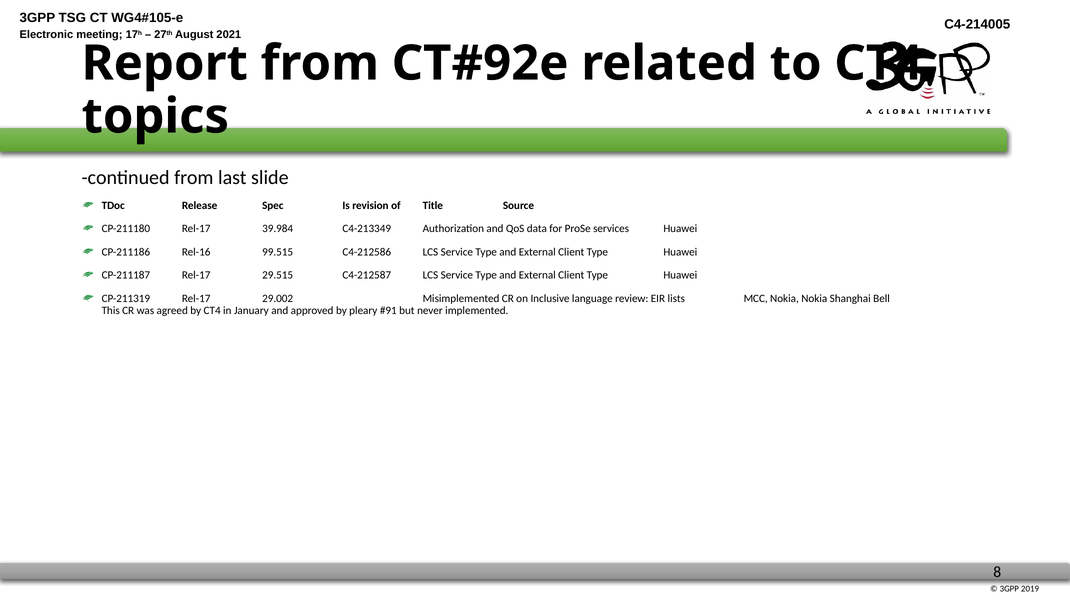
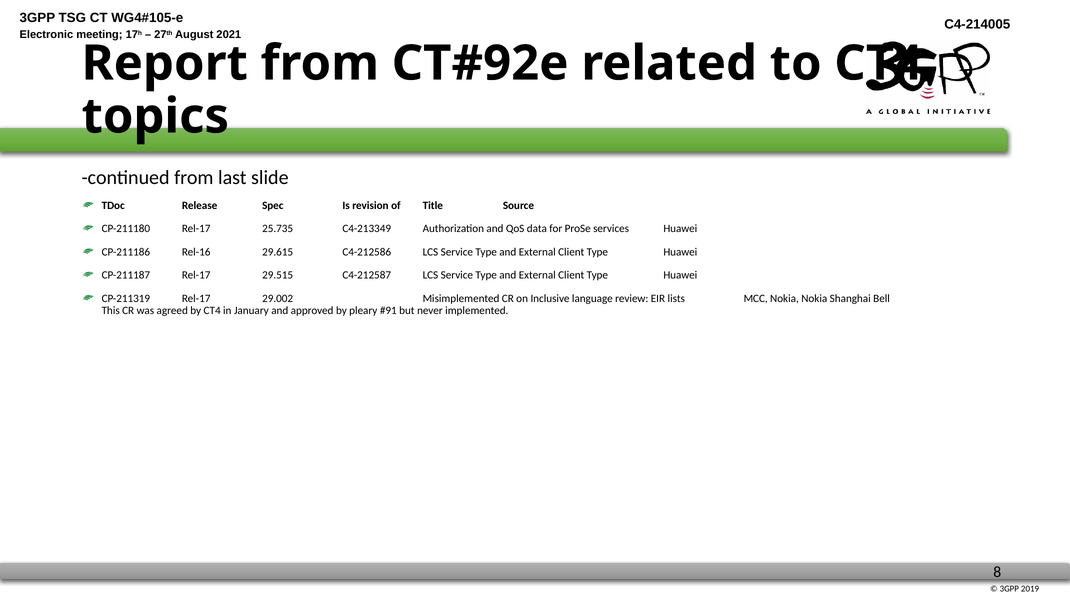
39.984: 39.984 -> 25.735
99.515: 99.515 -> 29.615
